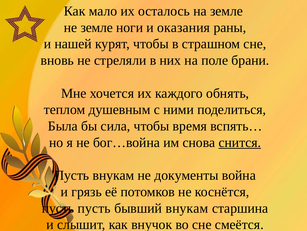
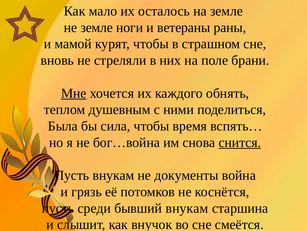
оказания: оказания -> ветераны
нашей: нашей -> мамой
Мне underline: none -> present
пусть пусть: пусть -> среди
